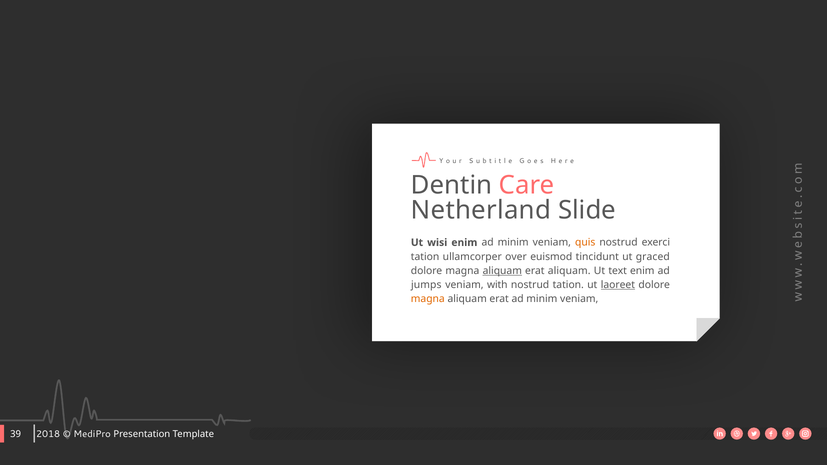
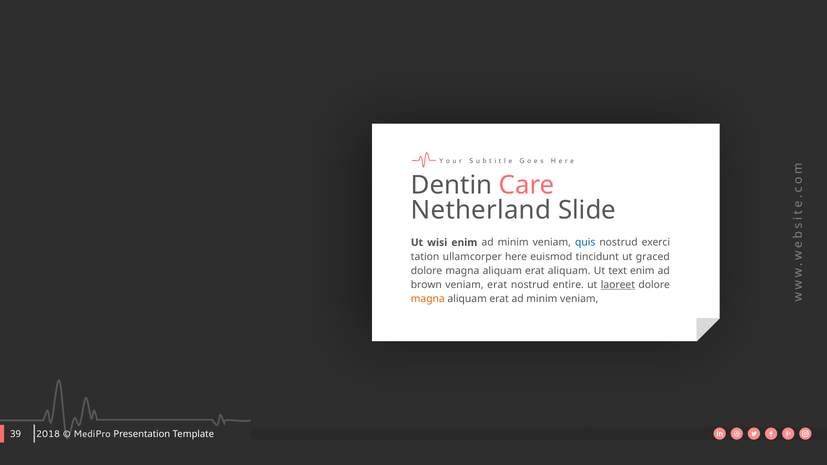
quis colour: orange -> blue
over: over -> here
aliquam at (502, 271) underline: present -> none
jumps: jumps -> brown
veniam with: with -> erat
nostrud tation: tation -> entire
